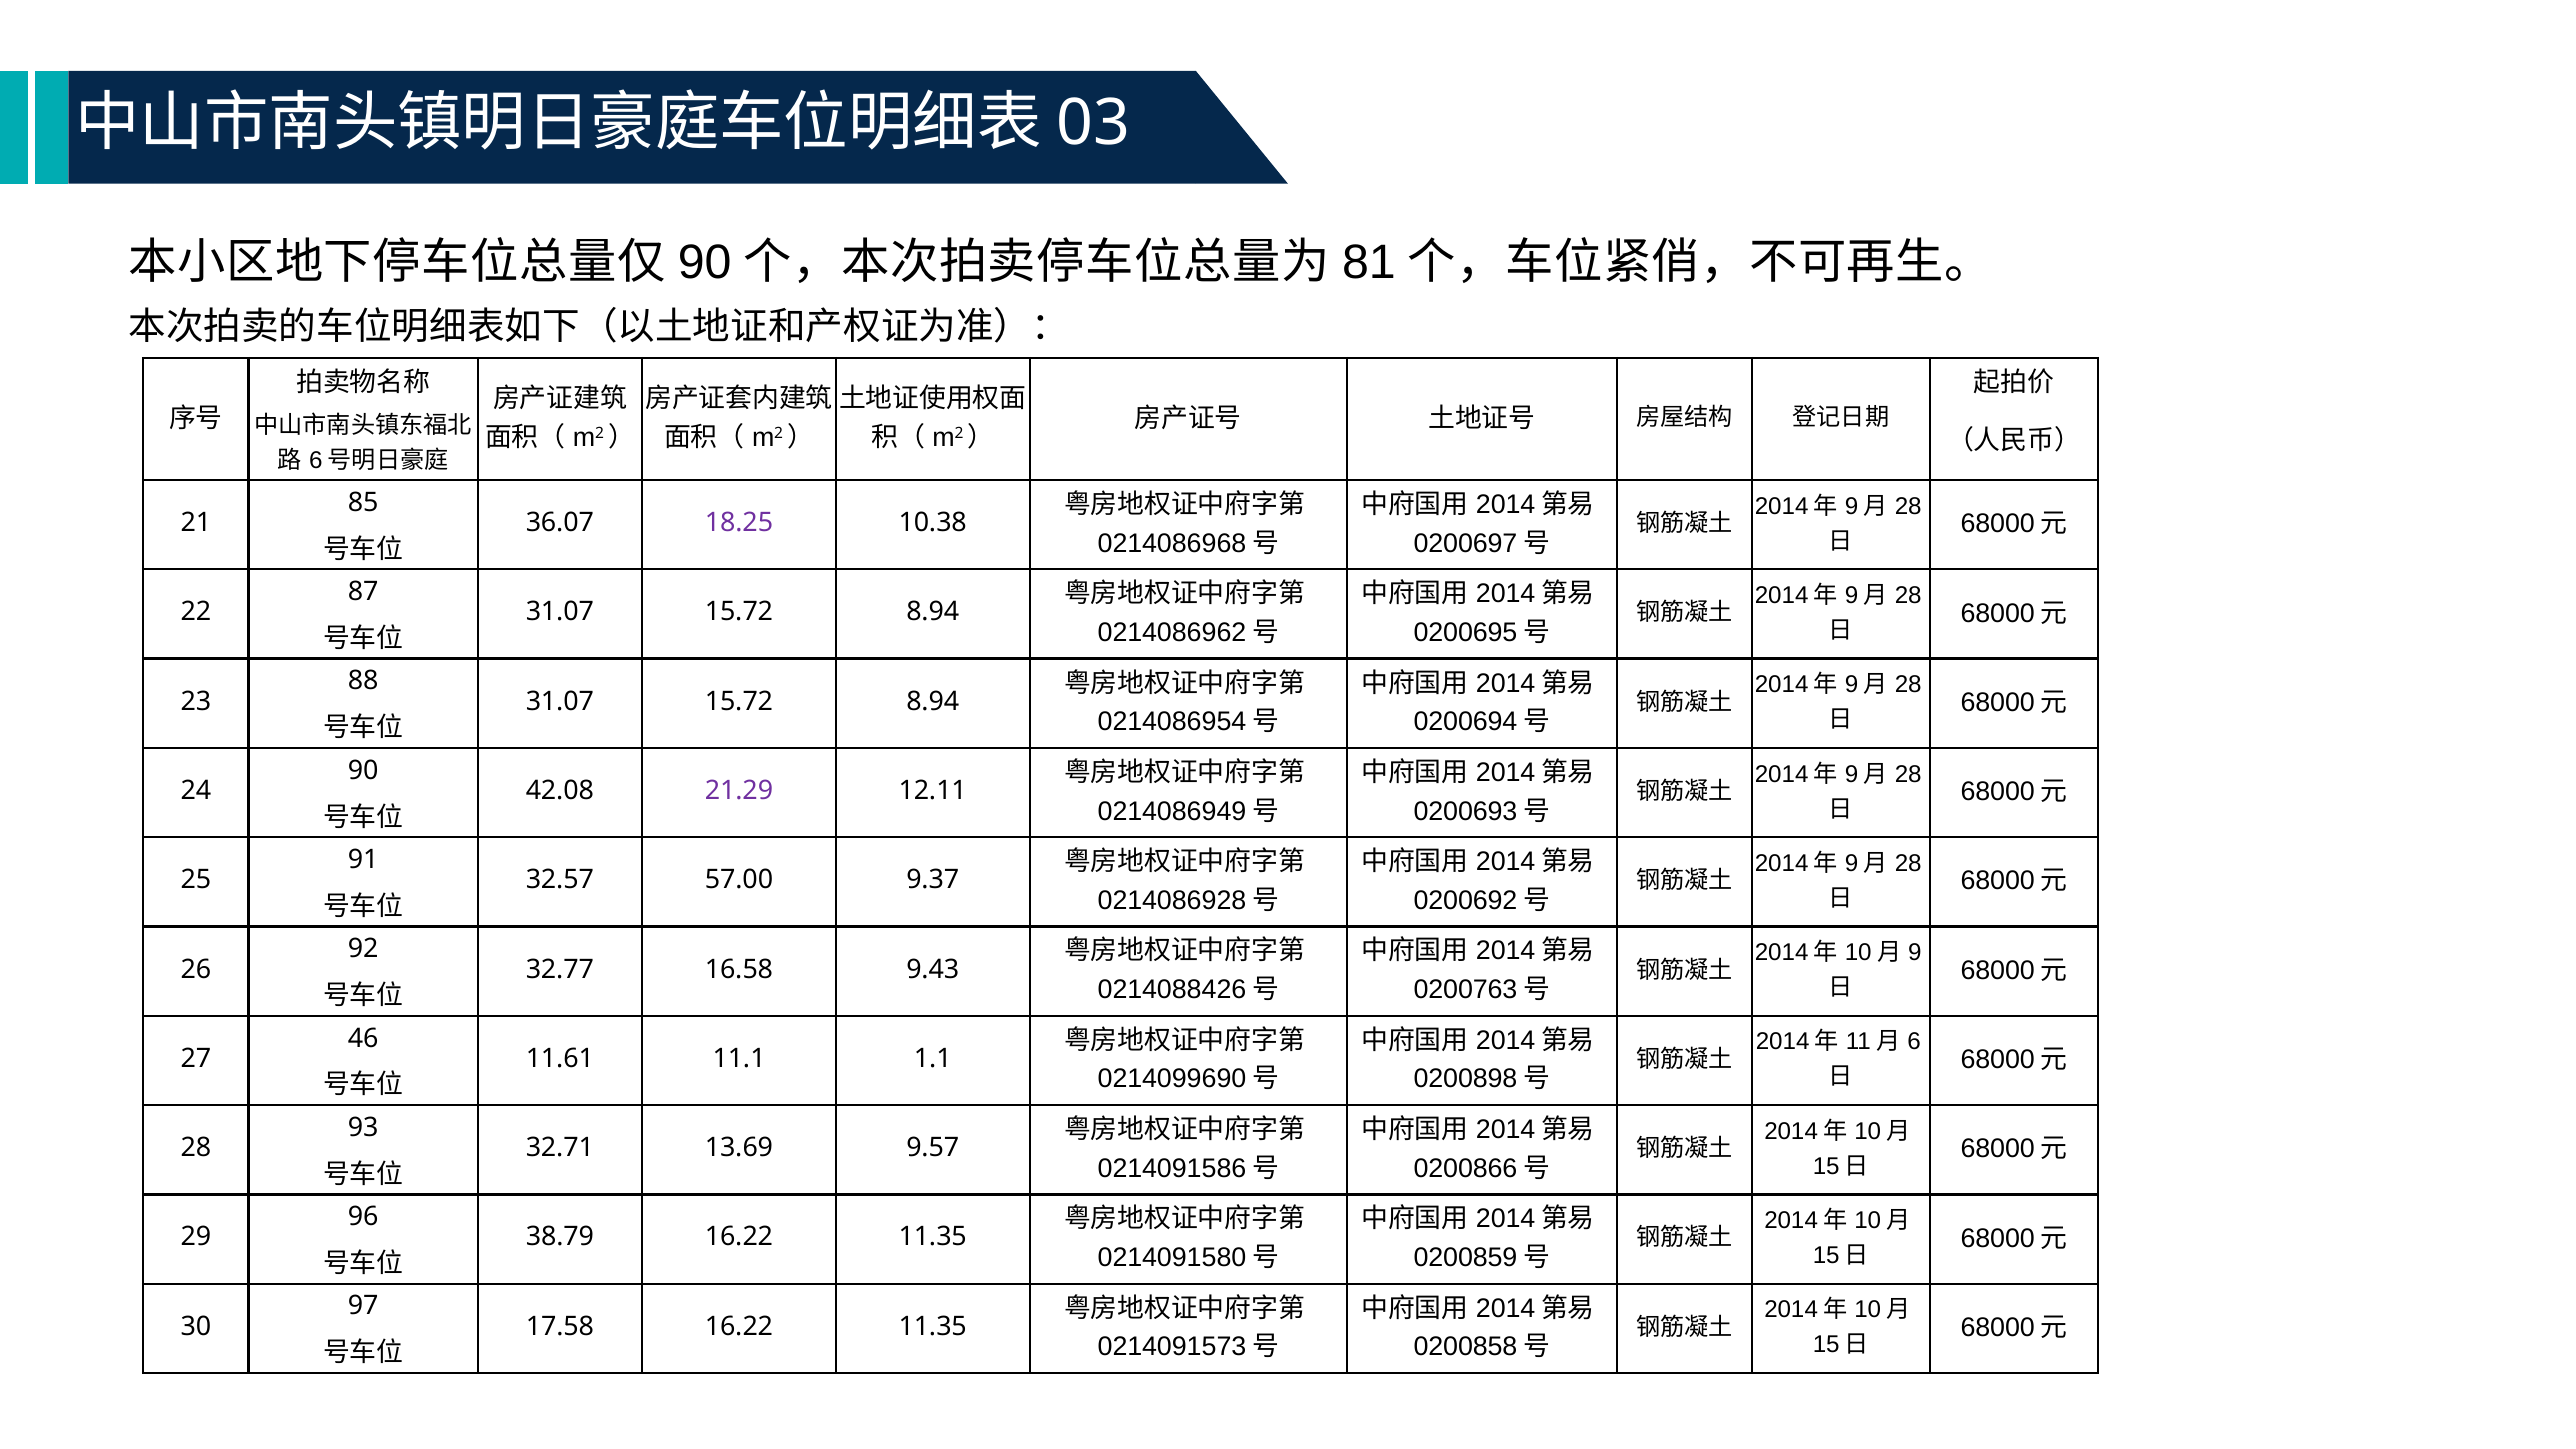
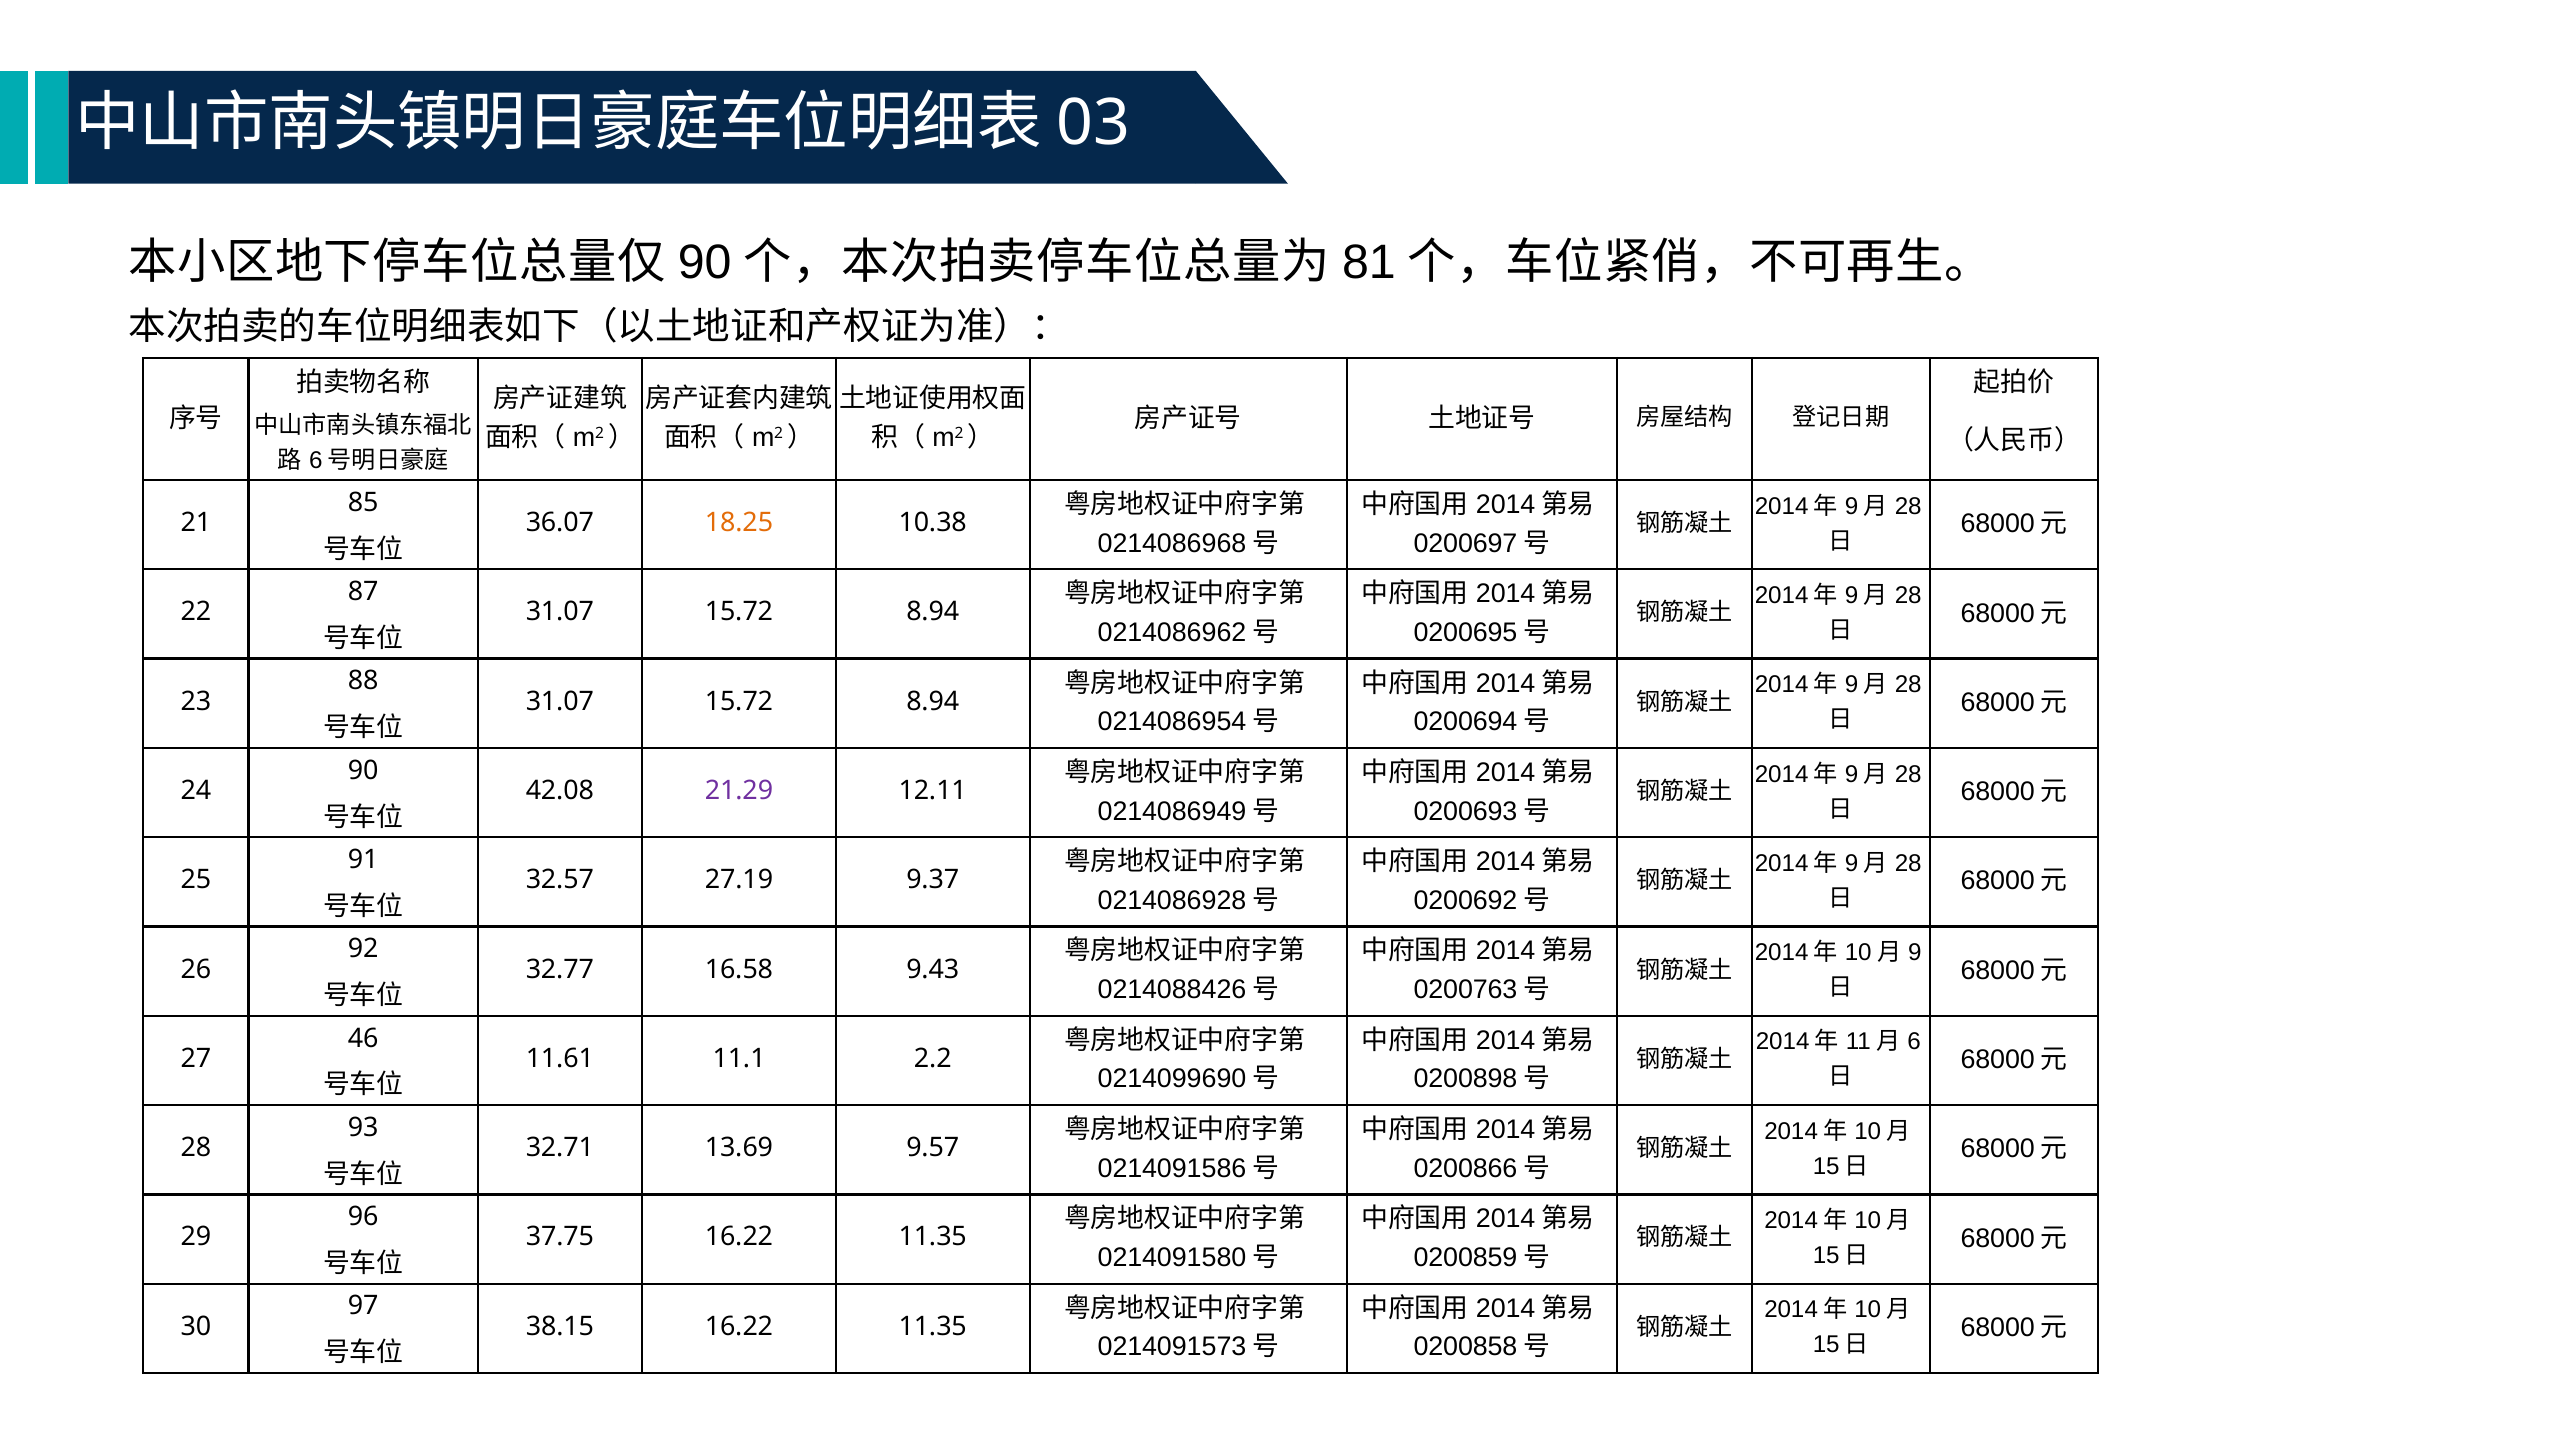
18.25 colour: purple -> orange
57.00: 57.00 -> 27.19
1.1: 1.1 -> 2.2
38.79: 38.79 -> 37.75
17.58: 17.58 -> 38.15
